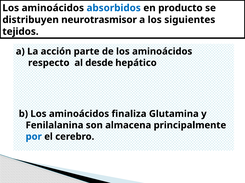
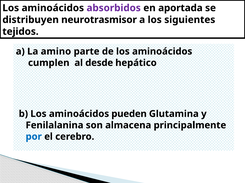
absorbidos colour: blue -> purple
producto: producto -> aportada
acción: acción -> amino
respecto: respecto -> cumplen
finaliza: finaliza -> pueden
